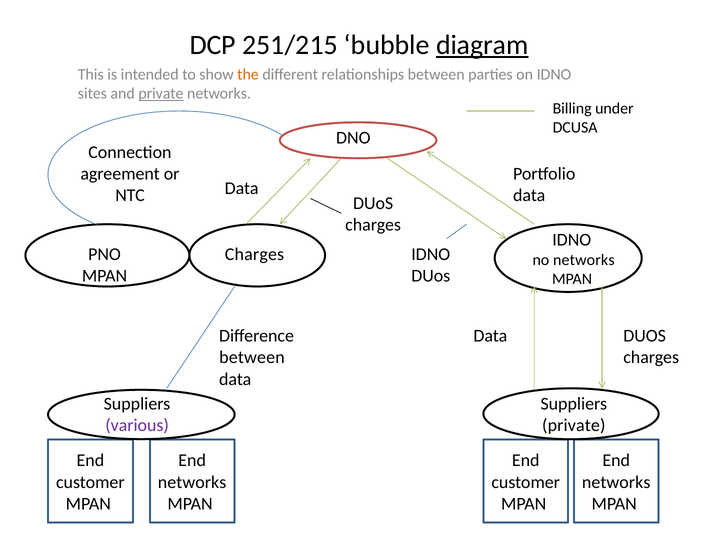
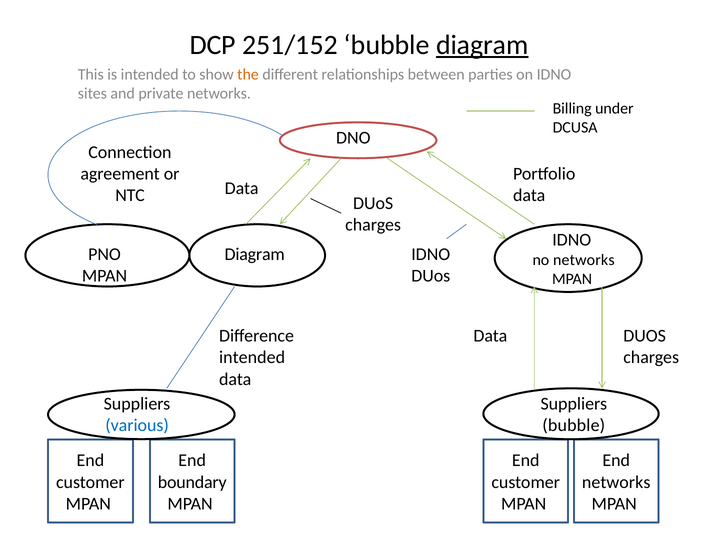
251/215: 251/215 -> 251/152
private at (161, 93) underline: present -> none
Charges at (254, 254): Charges -> Diagram
between at (252, 357): between -> intended
various colour: purple -> blue
private at (574, 425): private -> bubble
networks at (192, 482): networks -> boundary
